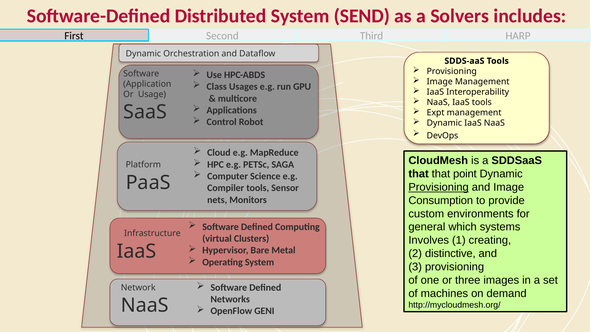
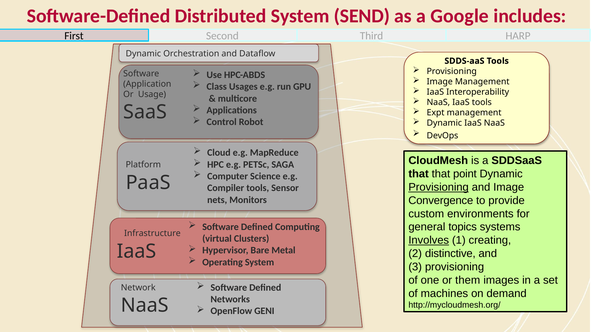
Solvers: Solvers -> Google
Consumption: Consumption -> Convergence
which: which -> topics
Involves underline: none -> present
three: three -> them
